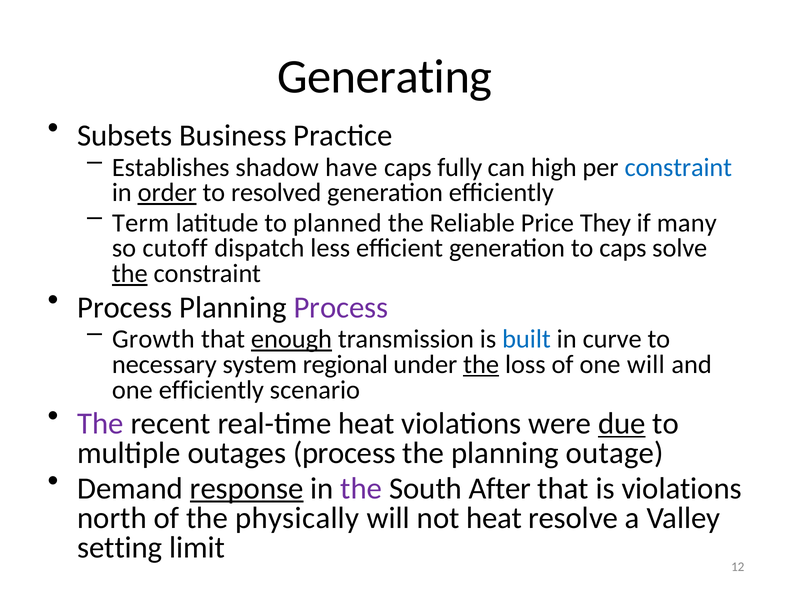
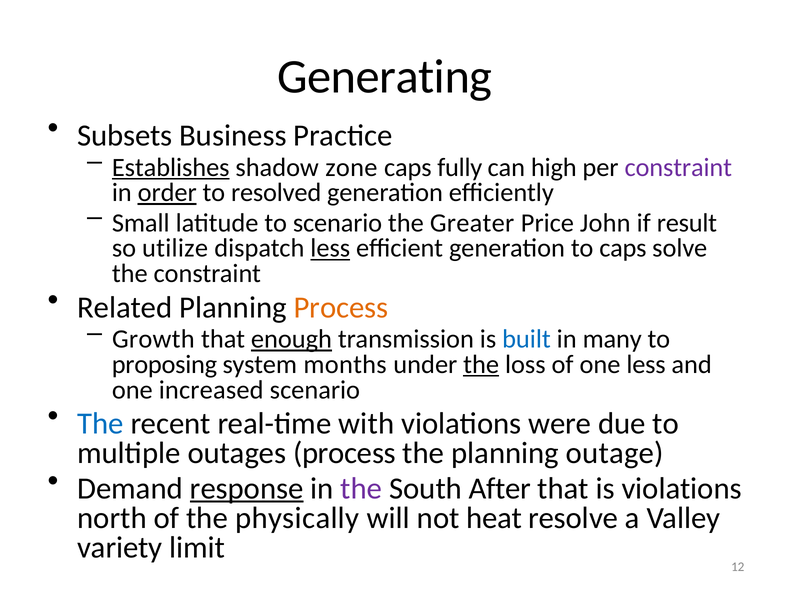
Establishes underline: none -> present
have: have -> zone
constraint at (678, 167) colour: blue -> purple
Term: Term -> Small
to planned: planned -> scenario
Reliable: Reliable -> Greater
They: They -> John
many: many -> result
cutoff: cutoff -> utilize
less at (330, 248) underline: none -> present
the at (130, 274) underline: present -> none
Process at (125, 307): Process -> Related
Process at (341, 307) colour: purple -> orange
curve: curve -> many
necessary: necessary -> proposing
regional: regional -> months
one will: will -> less
one efficiently: efficiently -> increased
The at (100, 424) colour: purple -> blue
real-time heat: heat -> with
due underline: present -> none
setting: setting -> variety
